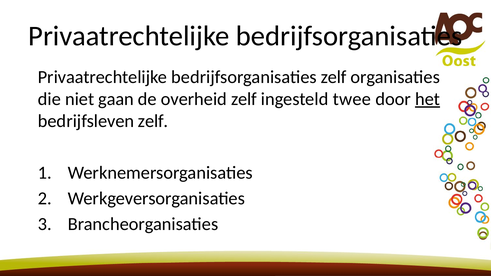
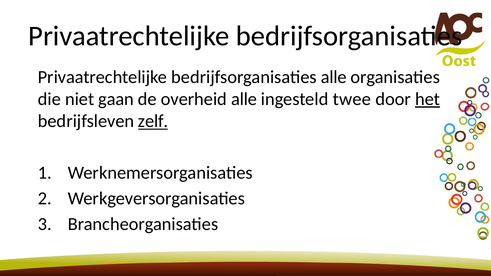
bedrijfsorganisaties zelf: zelf -> alle
overheid zelf: zelf -> alle
zelf at (153, 121) underline: none -> present
